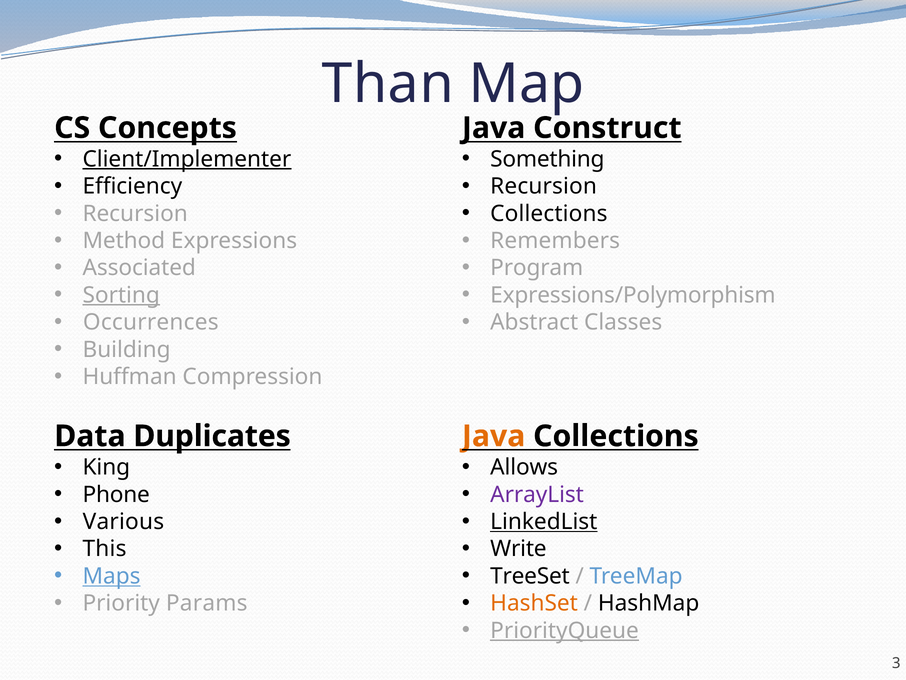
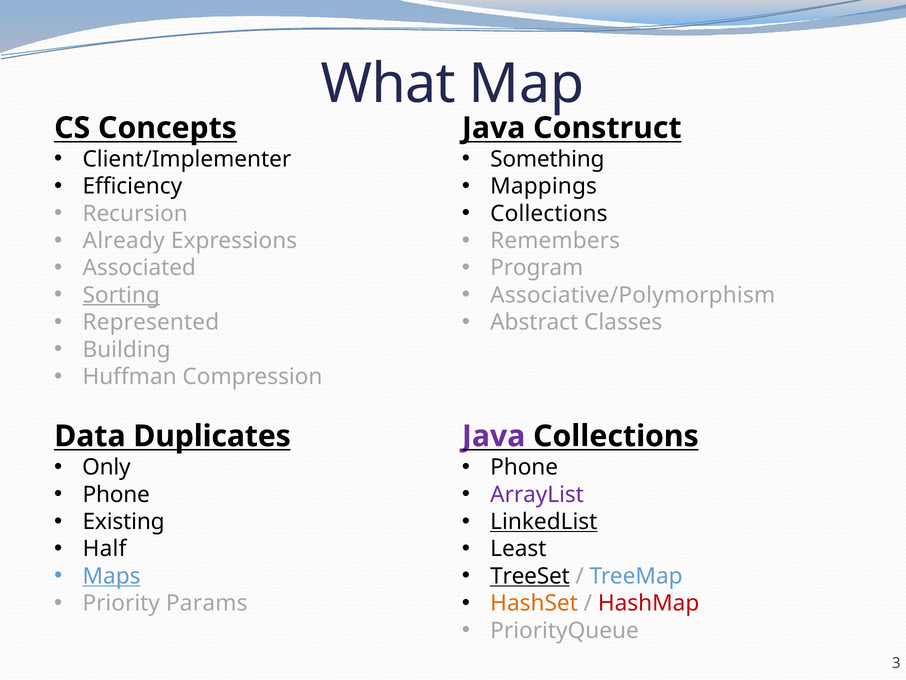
Than: Than -> What
Client/Implementer underline: present -> none
Recursion at (544, 186): Recursion -> Mappings
Method: Method -> Already
Expressions/Polymorphism: Expressions/Polymorphism -> Associative/Polymorphism
Occurrences: Occurrences -> Represented
Java at (494, 436) colour: orange -> purple
King: King -> Only
Allows at (524, 467): Allows -> Phone
Various: Various -> Existing
This: This -> Half
Write: Write -> Least
TreeSet underline: none -> present
HashMap colour: black -> red
PriorityQueue underline: present -> none
